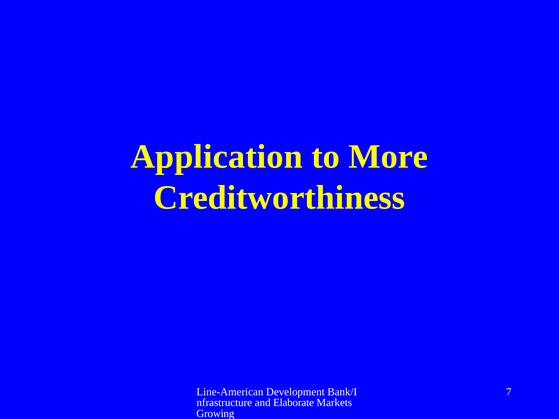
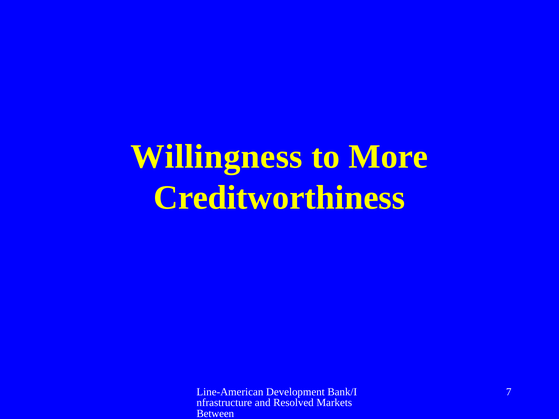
Application: Application -> Willingness
Elaborate: Elaborate -> Resolved
Growing: Growing -> Between
